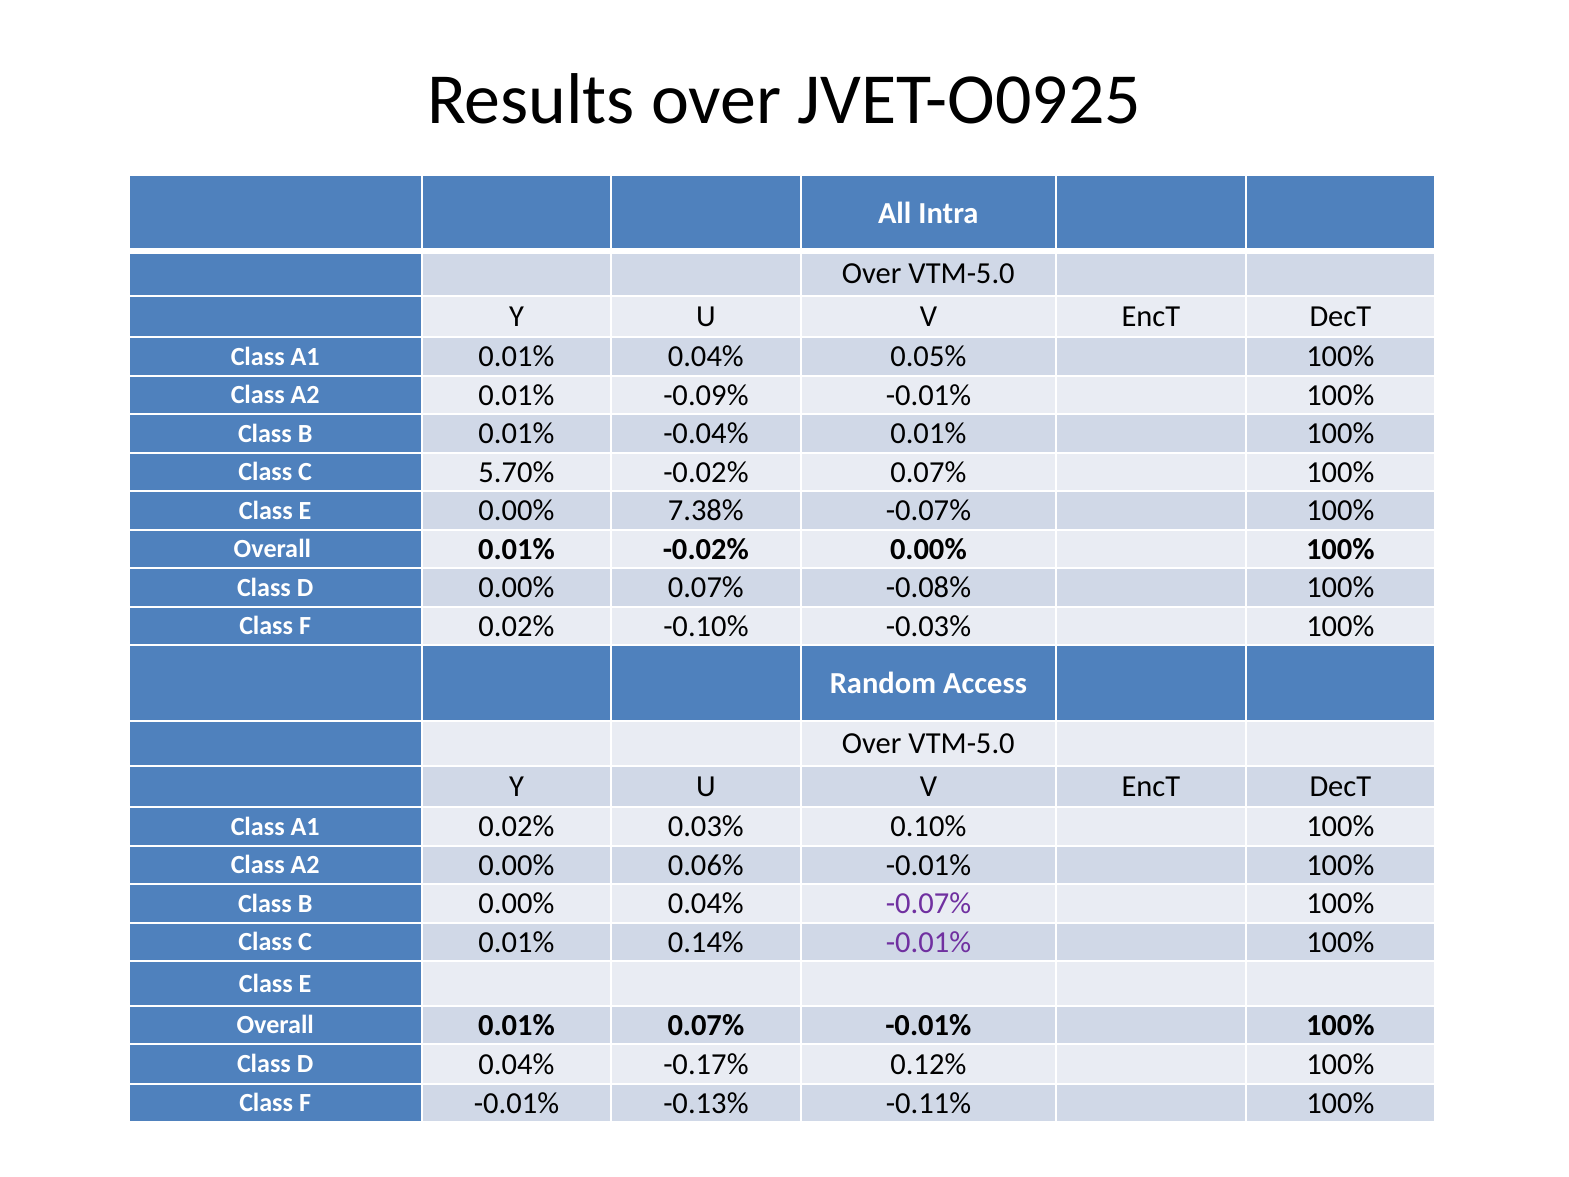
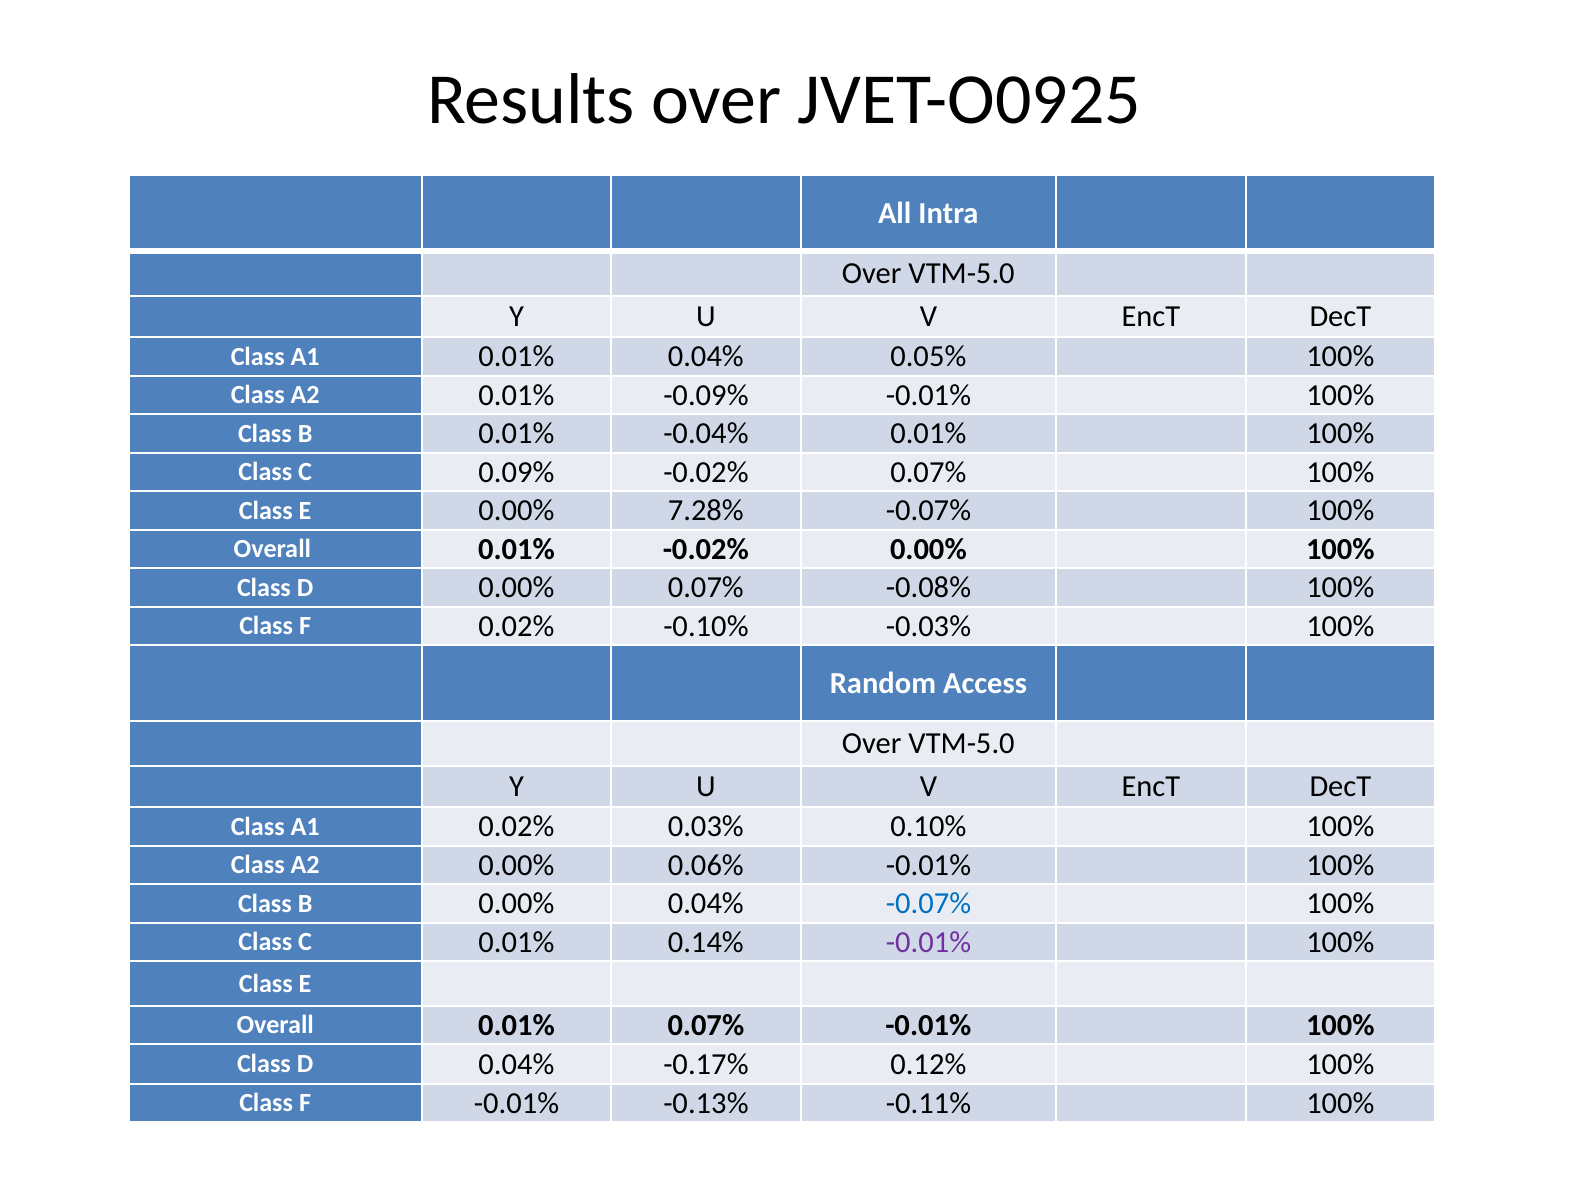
5.70%: 5.70% -> 0.09%
7.38%: 7.38% -> 7.28%
-0.07% at (929, 904) colour: purple -> blue
